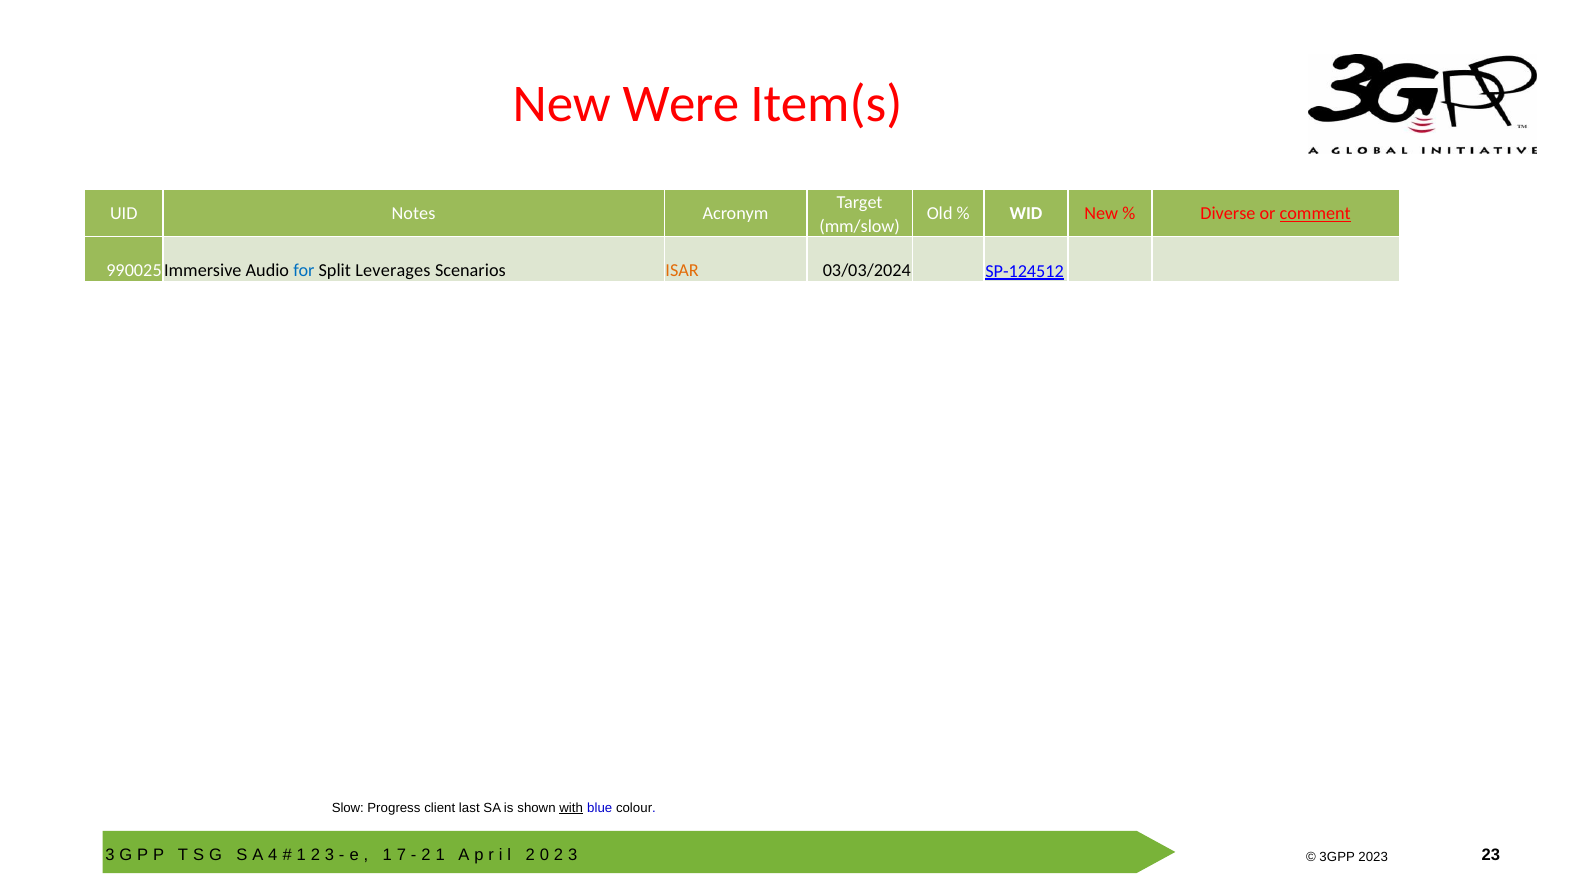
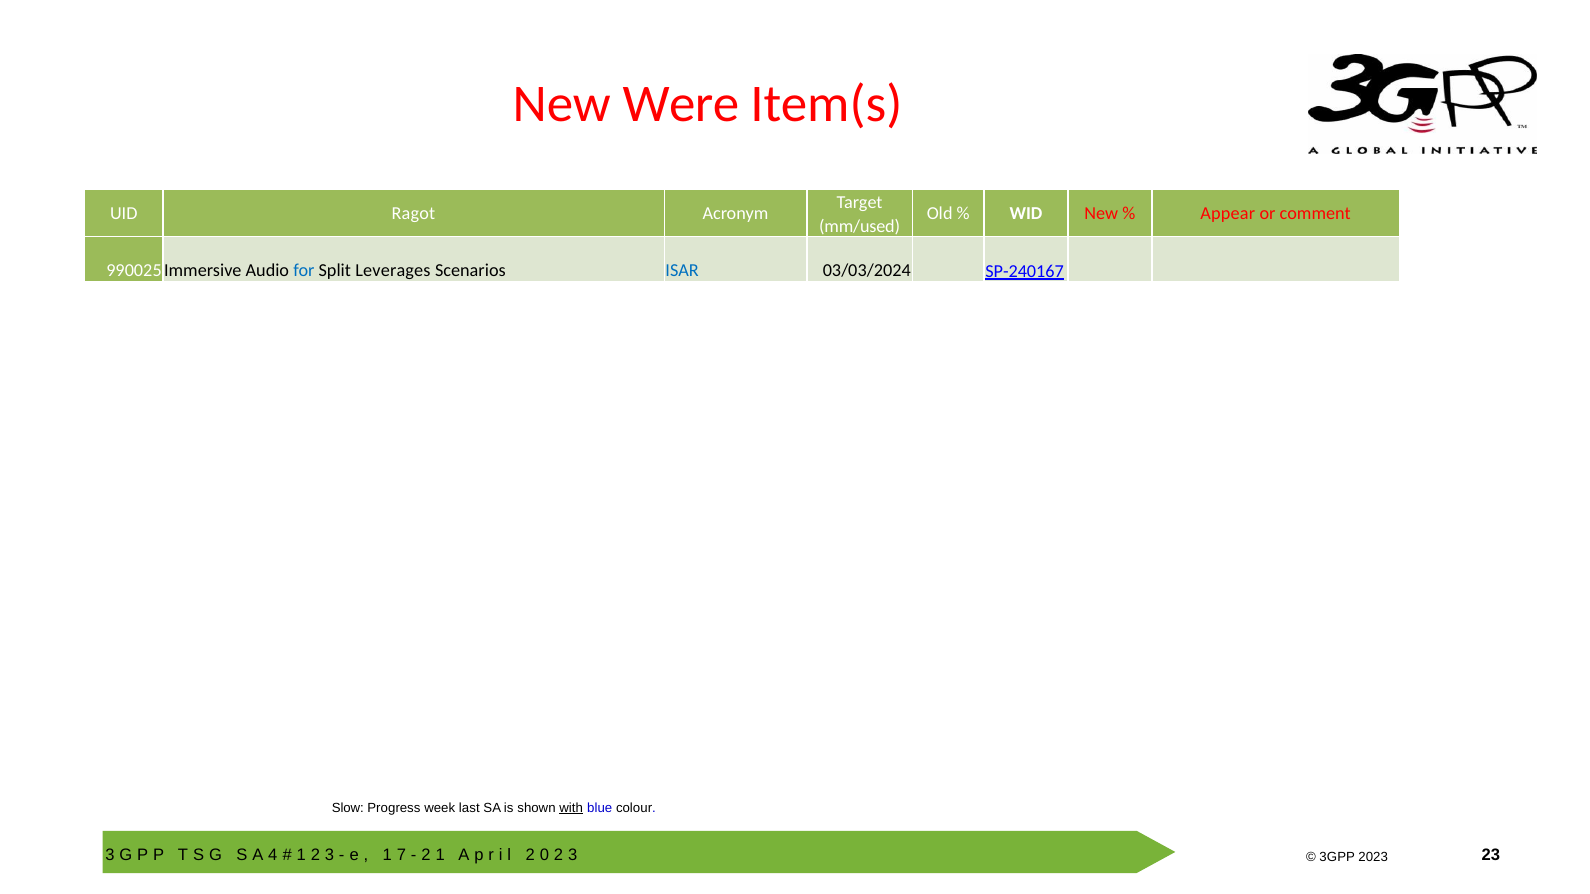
Notes: Notes -> Ragot
Diverse: Diverse -> Appear
comment underline: present -> none
mm/slow: mm/slow -> mm/used
ISAR colour: orange -> blue
SP-124512: SP-124512 -> SP-240167
client: client -> week
